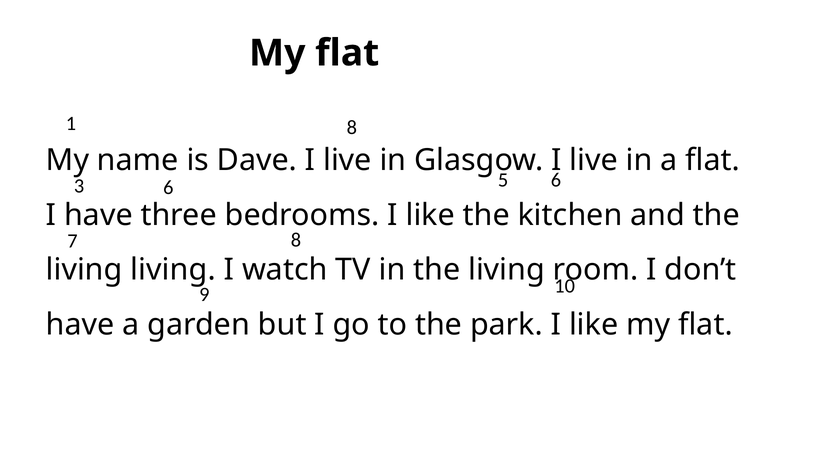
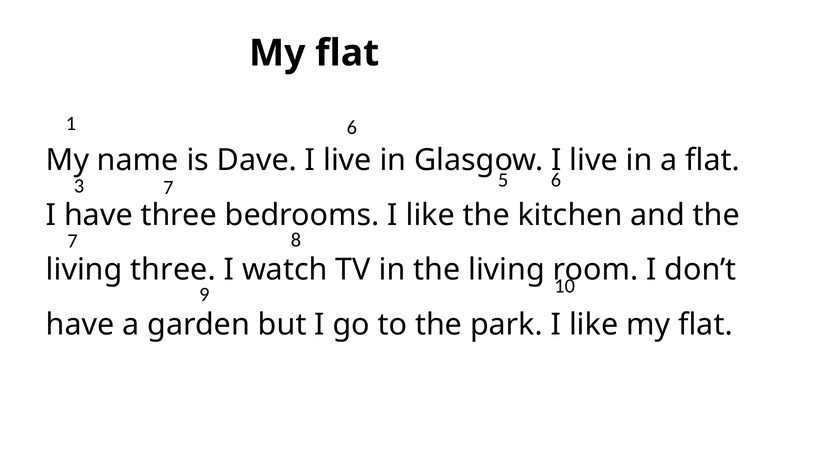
1 8: 8 -> 6
3 6: 6 -> 7
living living: living -> three
